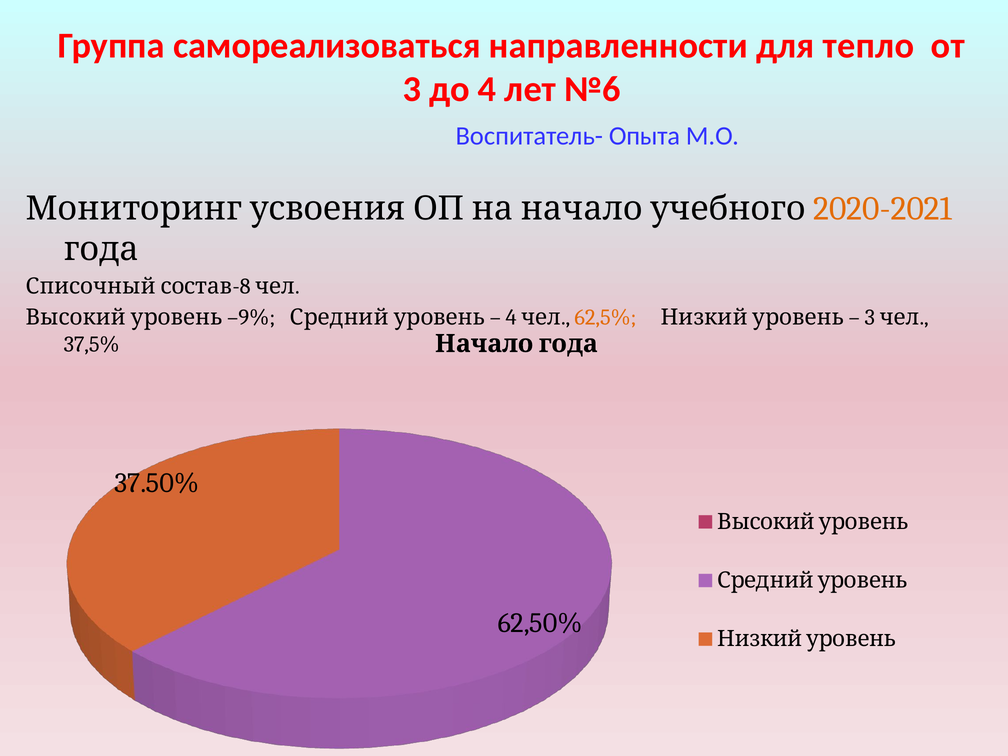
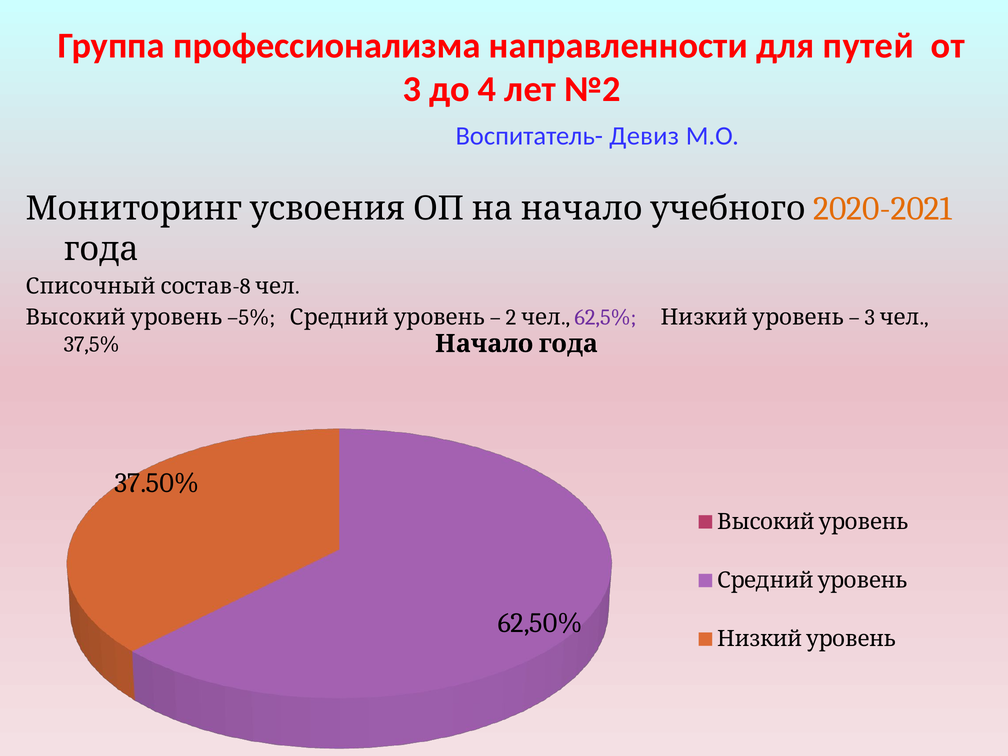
самореализоваться: самореализоваться -> профессионализма
тепло: тепло -> путей
№6: №6 -> №2
Опыта: Опыта -> Девиз
–9%: –9% -> –5%
4 at (511, 318): 4 -> 2
62,5% colour: orange -> purple
